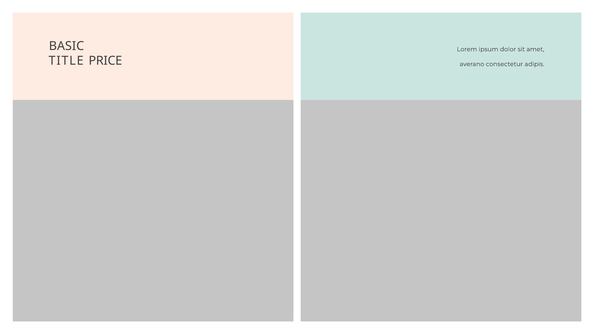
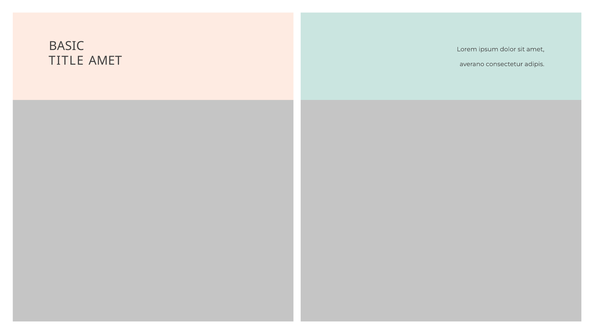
TITLE PRICE: PRICE -> AMET
